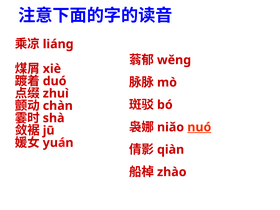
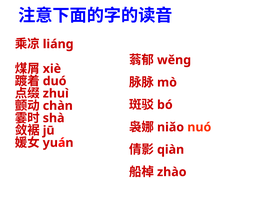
nuó underline: present -> none
